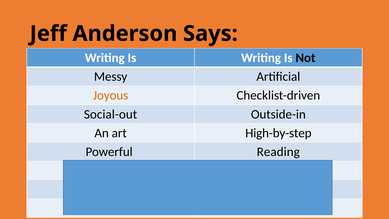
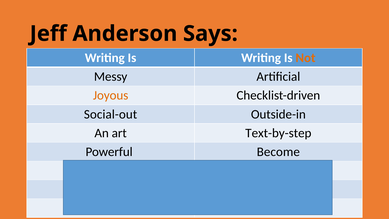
Not colour: black -> orange
High-by-step: High-by-step -> Text-by-step
Reading: Reading -> Become
